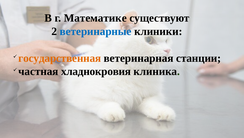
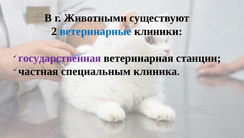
Математике: Математике -> Животными
государственная colour: orange -> purple
хладнокровия: хладнокровия -> специальным
